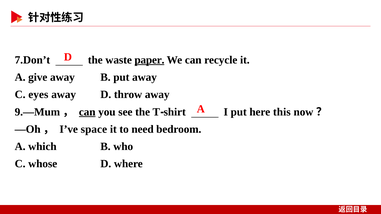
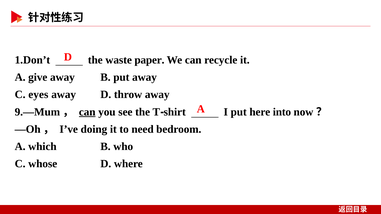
7.Don’t: 7.Don’t -> 1.Don’t
paper underline: present -> none
this: this -> into
space: space -> doing
